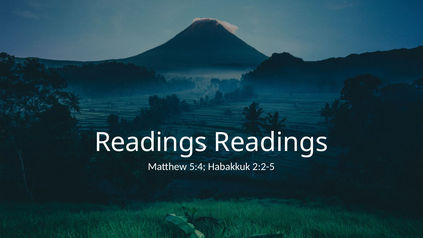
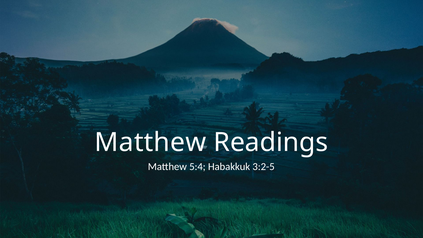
Readings at (151, 142): Readings -> Matthew
2:2-5: 2:2-5 -> 3:2-5
